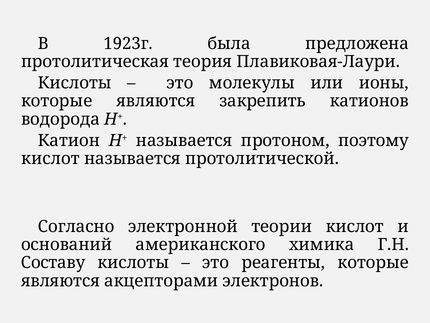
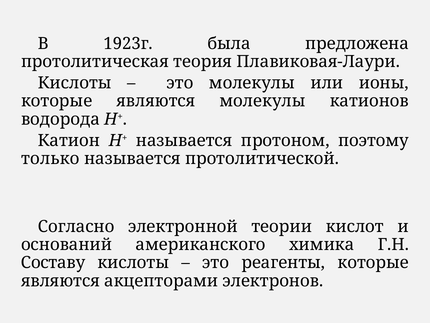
являются закрепить: закрепить -> молекулы
кислот at (50, 158): кислот -> только
